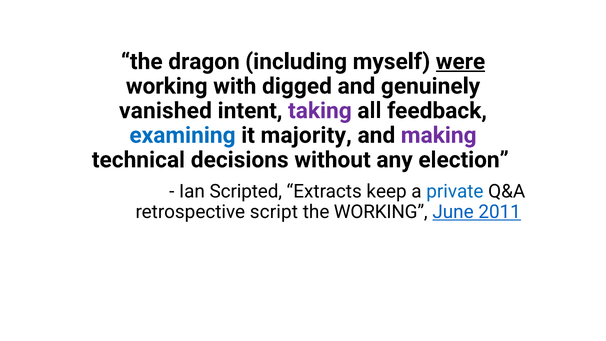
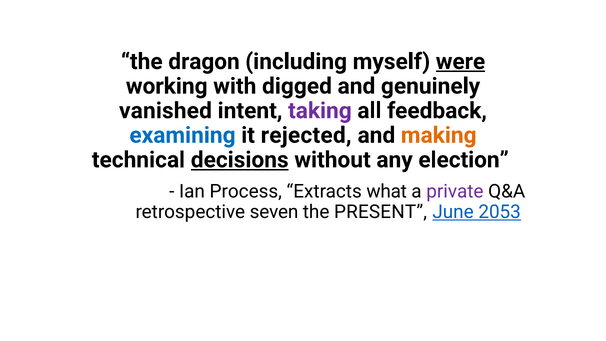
majority: majority -> rejected
making colour: purple -> orange
decisions underline: none -> present
Scripted: Scripted -> Process
keep: keep -> what
private colour: blue -> purple
script: script -> seven
the WORKING: WORKING -> PRESENT
2011: 2011 -> 2053
